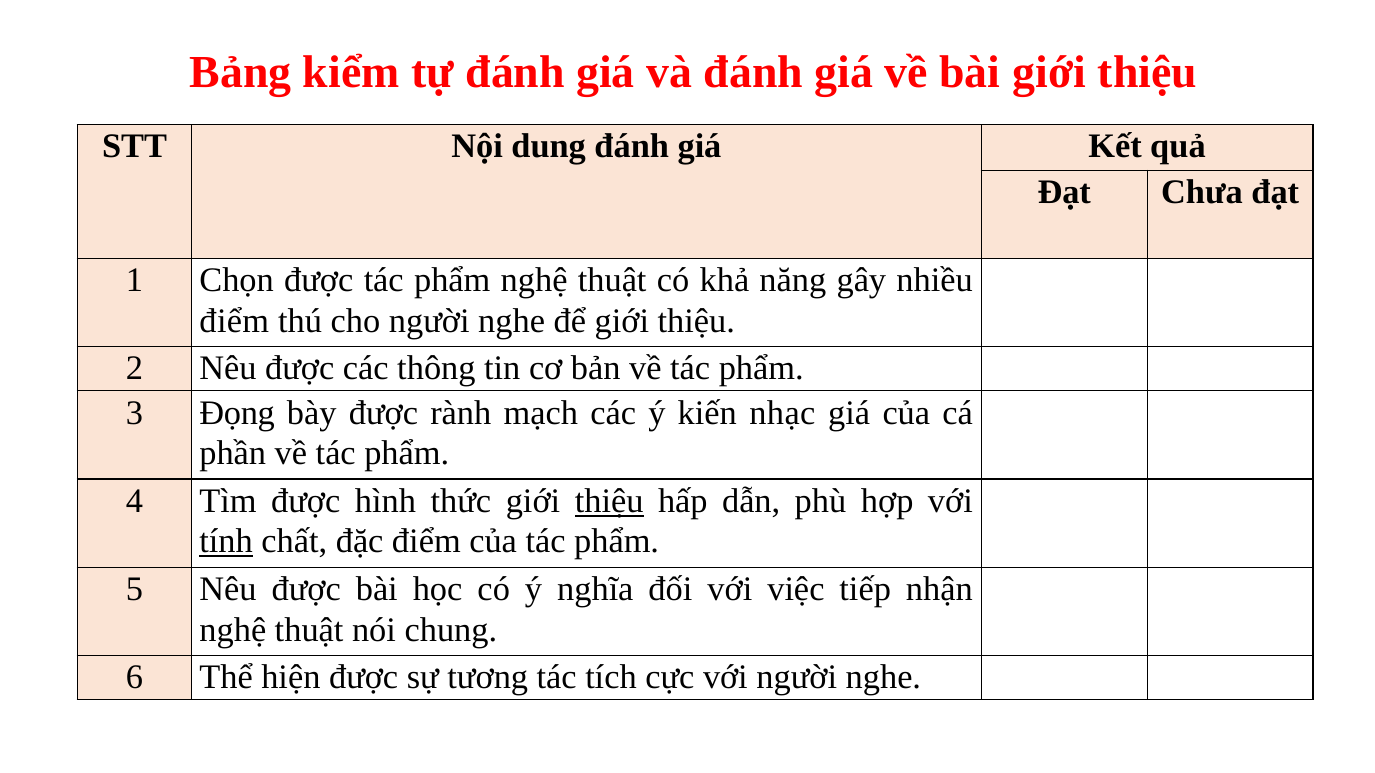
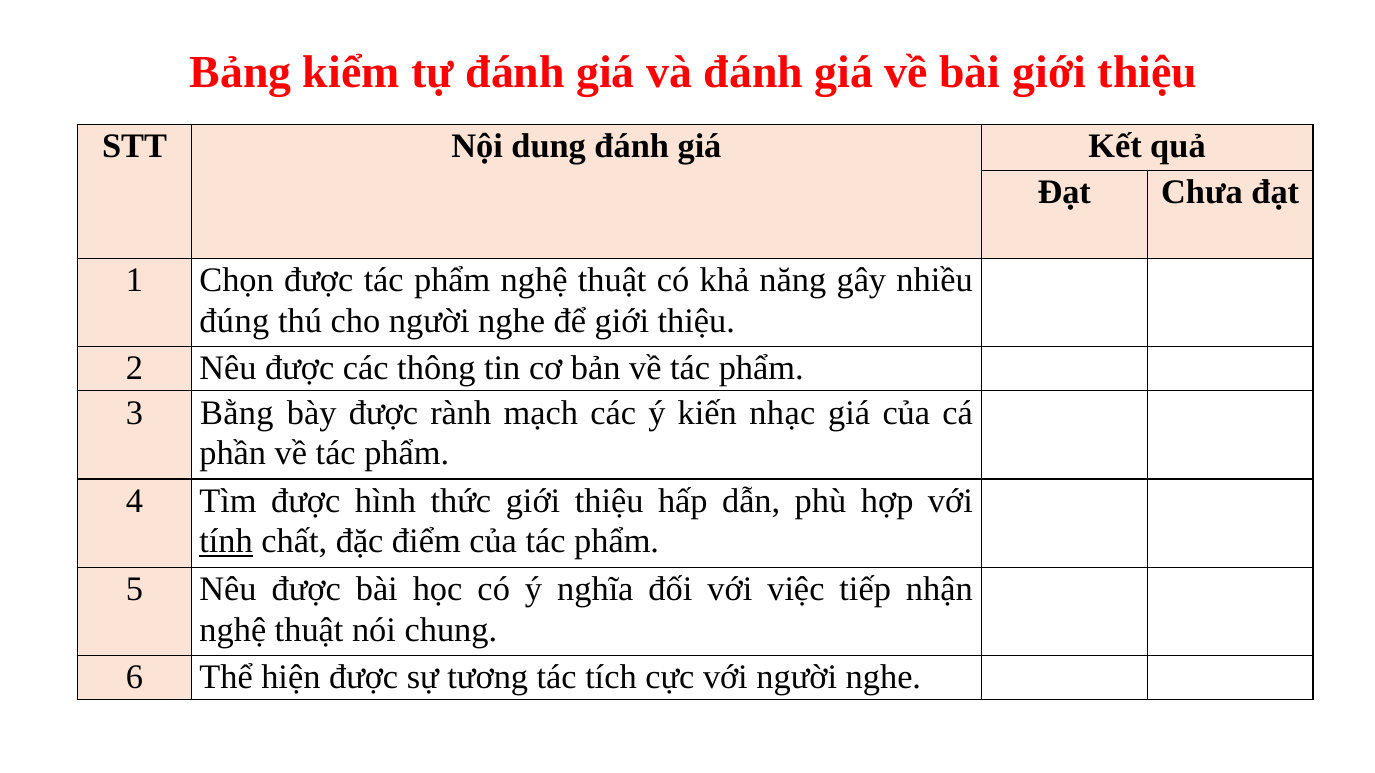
điểm at (234, 321): điểm -> đúng
Đọng: Đọng -> Bằng
thiệu at (609, 501) underline: present -> none
